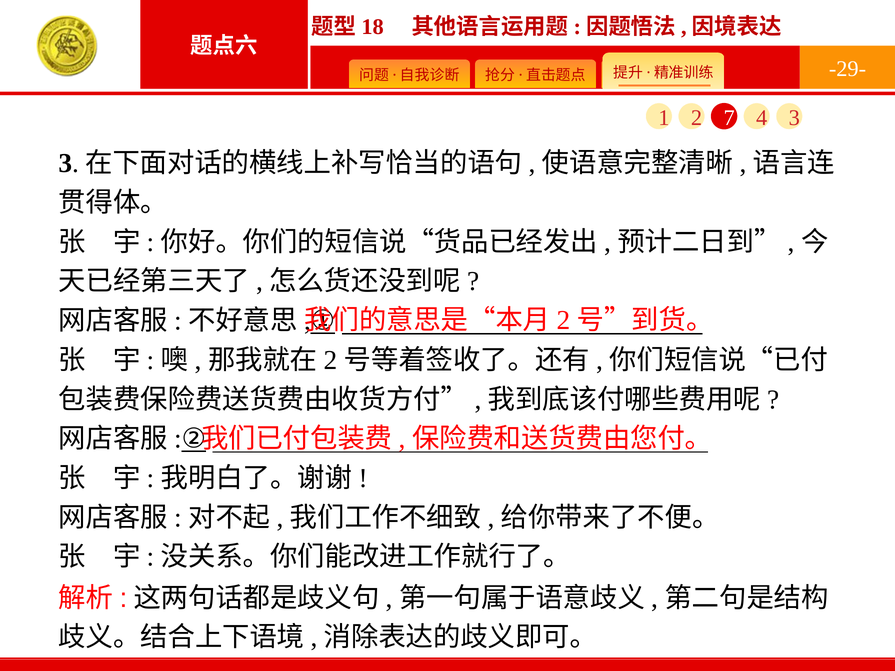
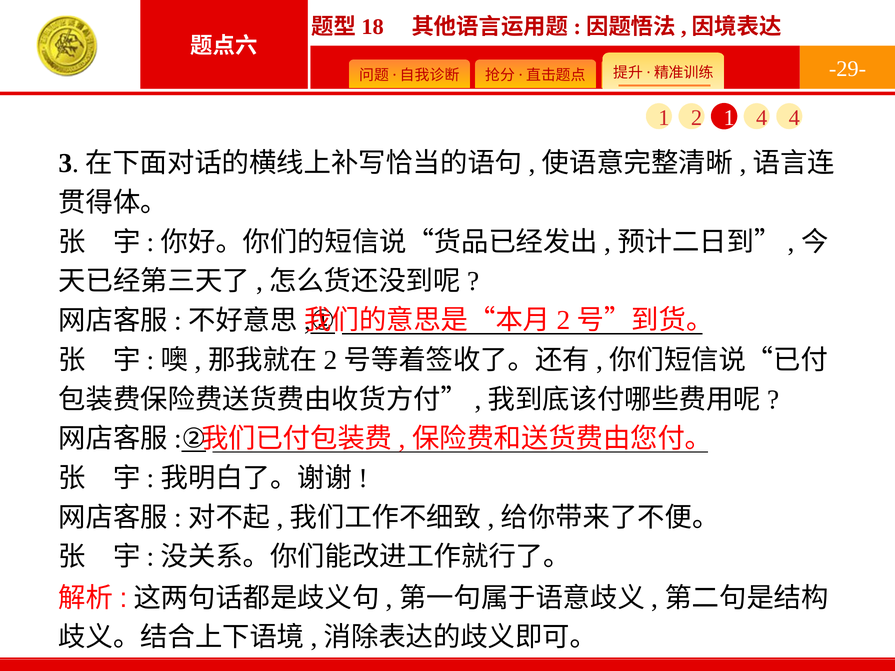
2 7: 7 -> 1
4 3: 3 -> 4
